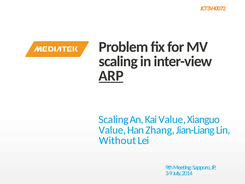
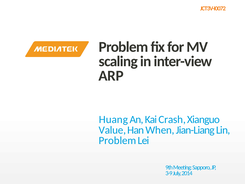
ARP underline: present -> none
Scaling at (114, 119): Scaling -> Huang
Kai Value: Value -> Crash
Zhang: Zhang -> When
Without at (117, 140): Without -> Problem
